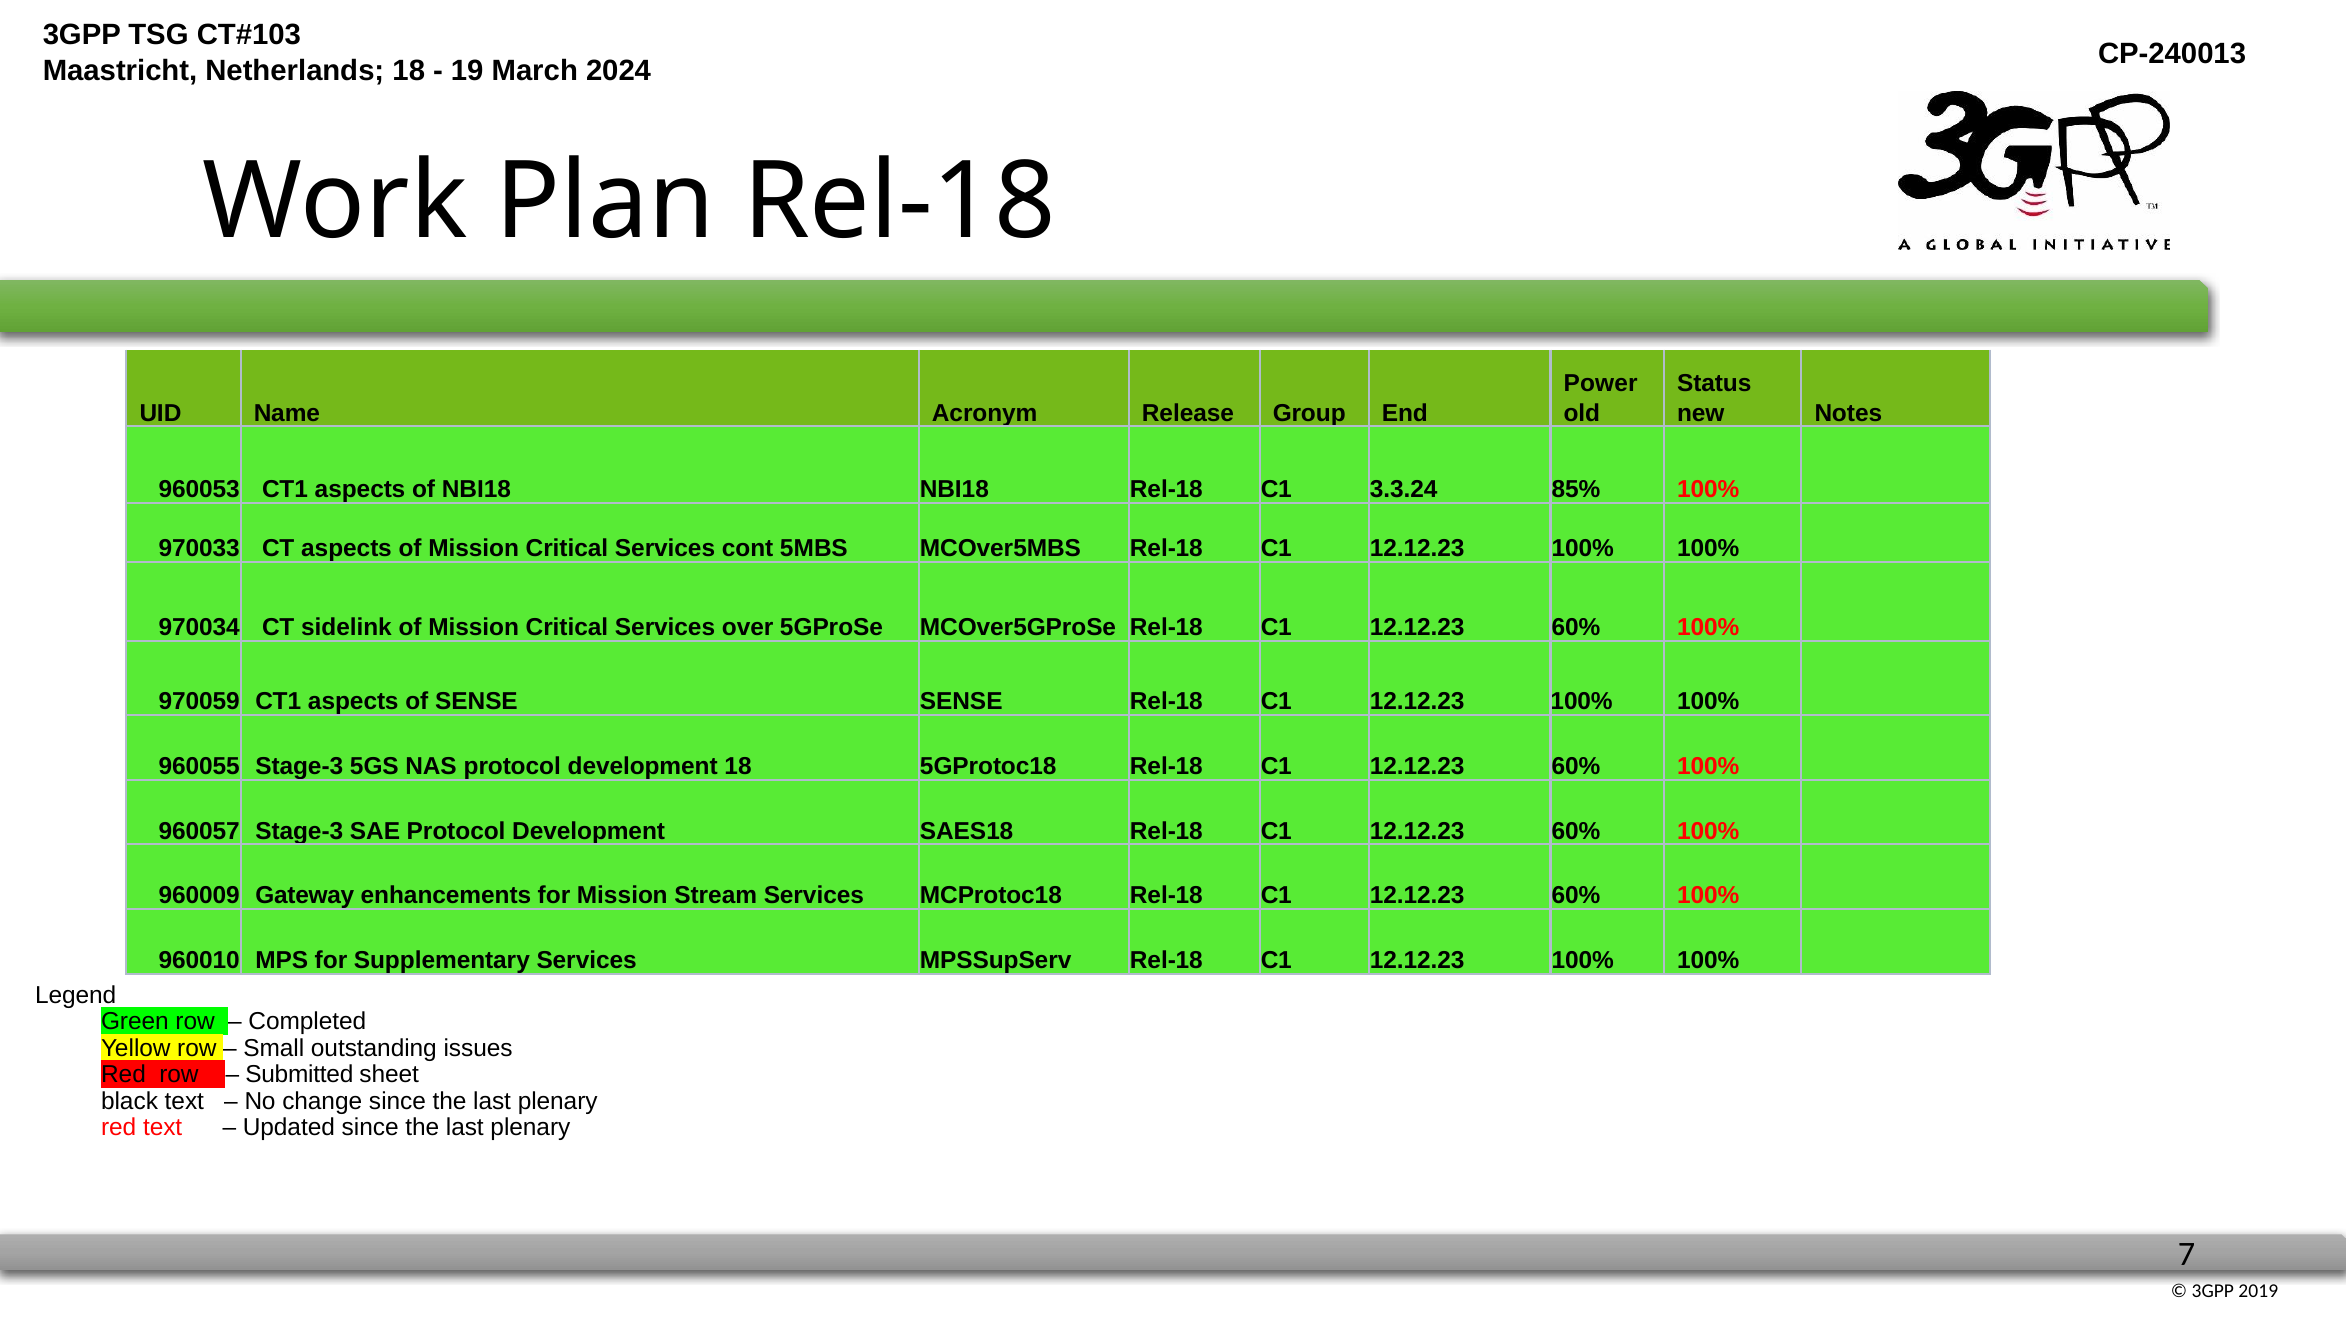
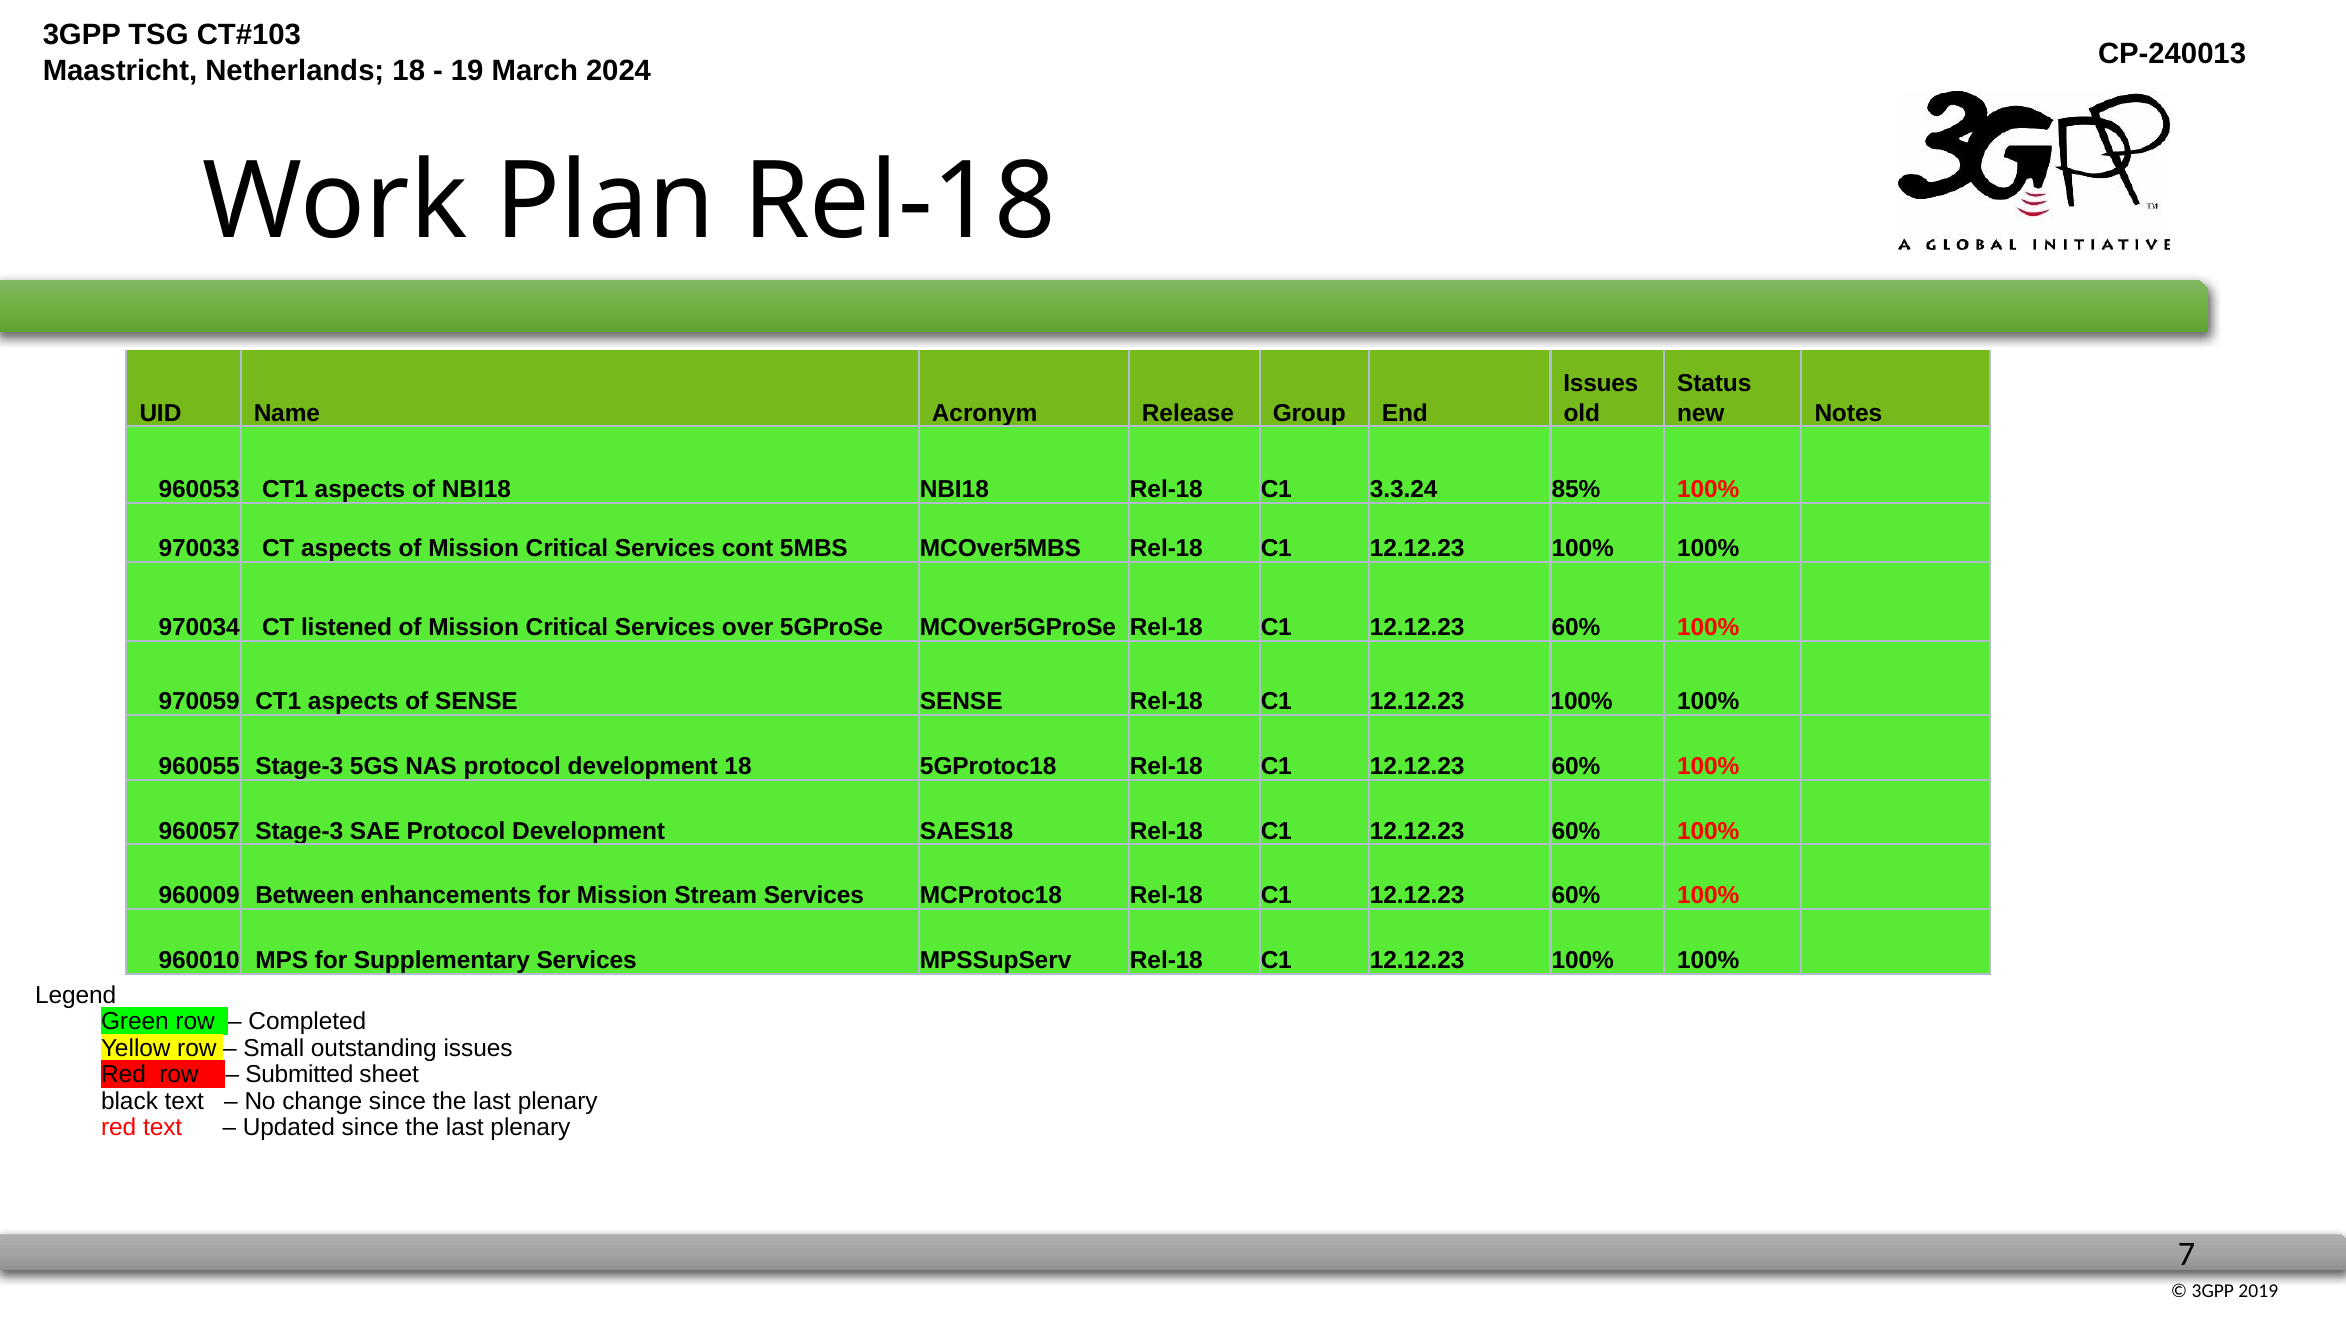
Power at (1601, 384): Power -> Issues
sidelink: sidelink -> listened
Gateway: Gateway -> Between
